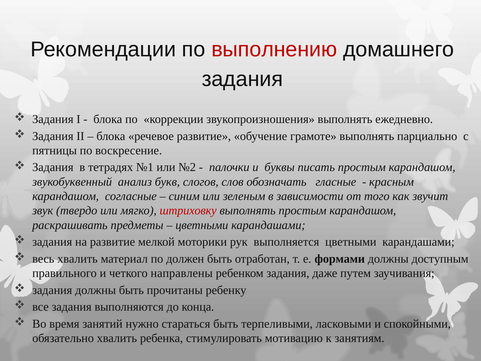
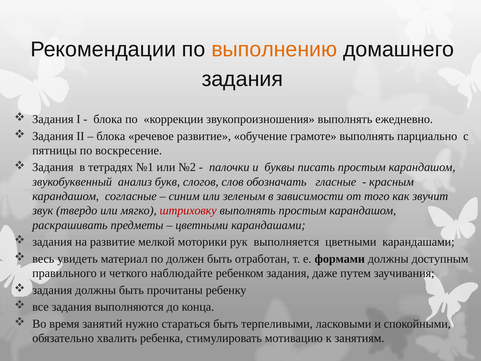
выполнению colour: red -> orange
весь хвалить: хвалить -> увидеть
направлены: направлены -> наблюдайте
